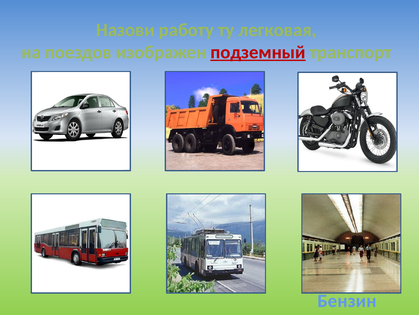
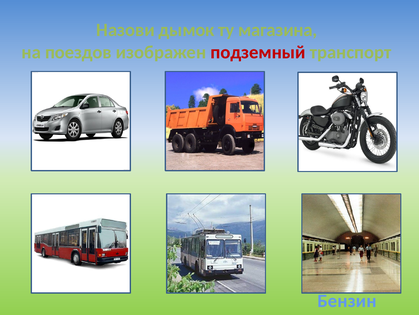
работу: работу -> дымок
легковая: легковая -> магазина
подземный underline: present -> none
